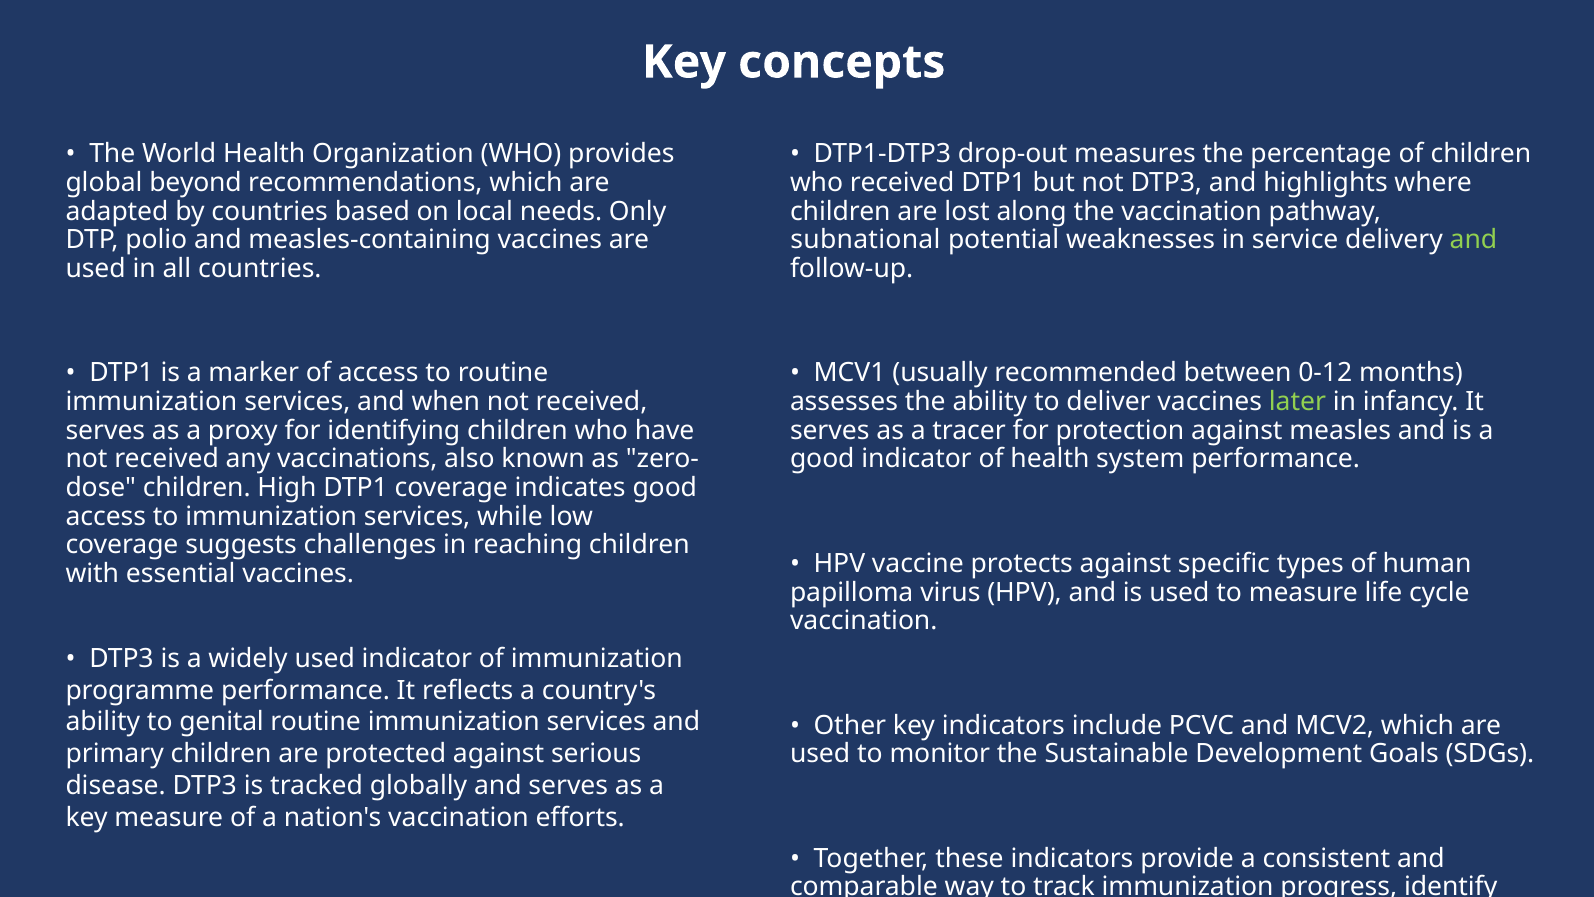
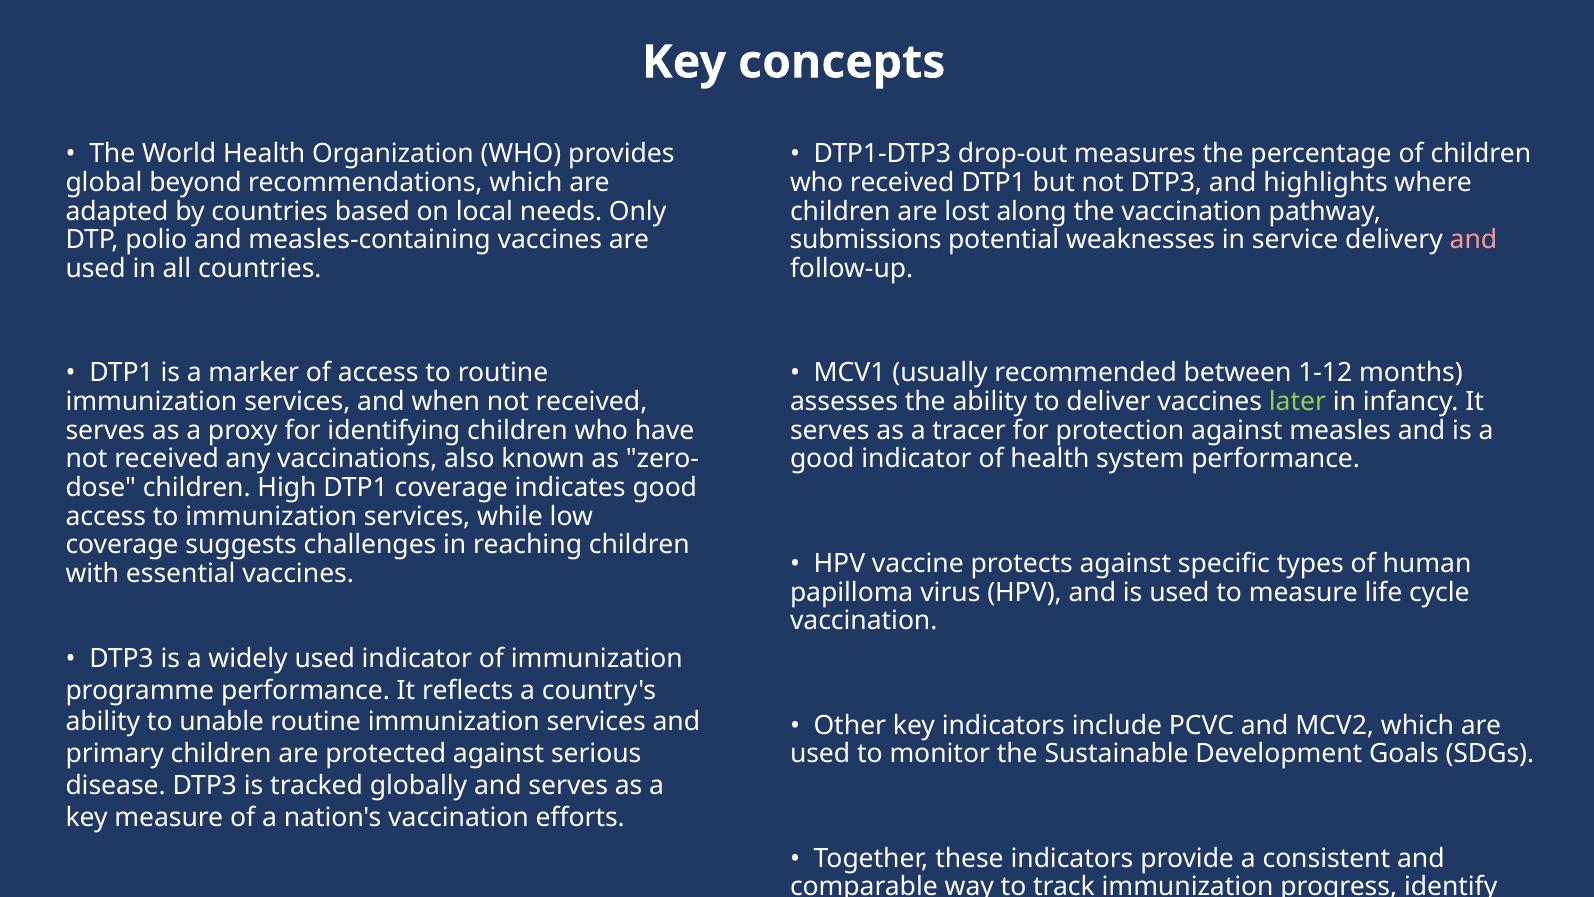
subnational: subnational -> submissions
and at (1473, 240) colour: light green -> pink
0-12: 0-12 -> 1-12
genital: genital -> unable
